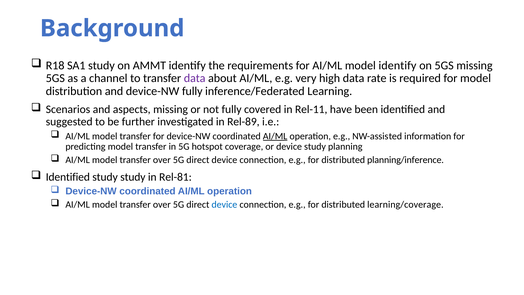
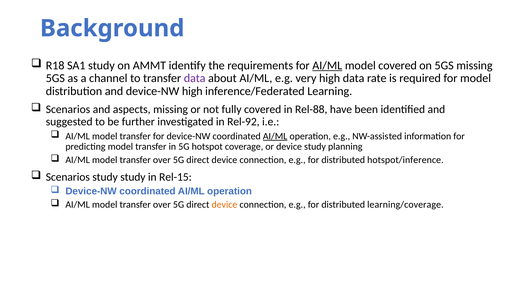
AI/ML at (327, 65) underline: none -> present
model identify: identify -> covered
device-NW fully: fully -> high
Rel-11: Rel-11 -> Rel-88
Rel-89: Rel-89 -> Rel-92
planning/inference: planning/inference -> hotspot/inference
Identified at (68, 177): Identified -> Scenarios
Rel-81: Rel-81 -> Rel-15
device at (224, 204) colour: blue -> orange
